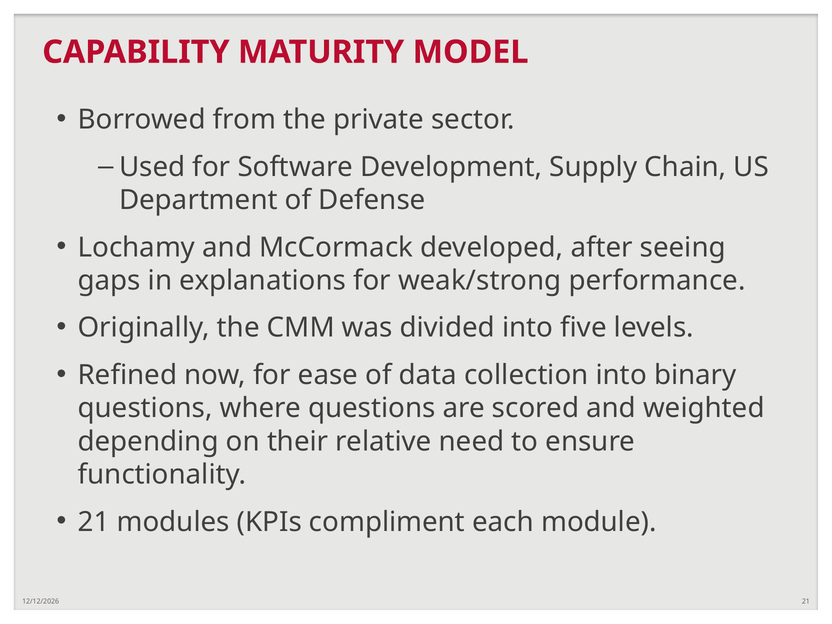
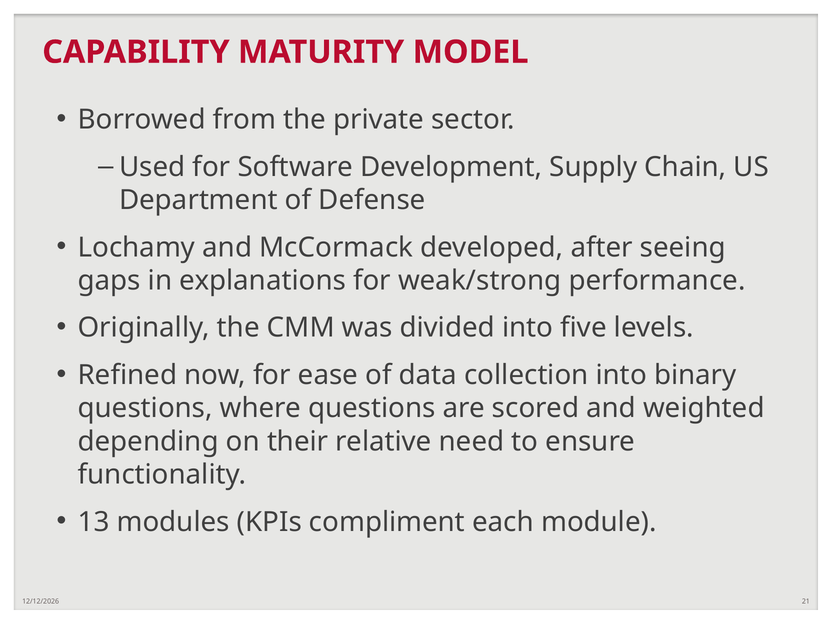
21 at (94, 522): 21 -> 13
